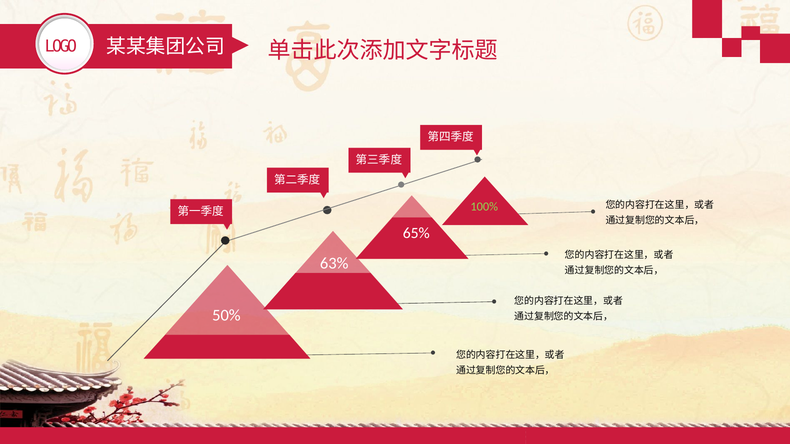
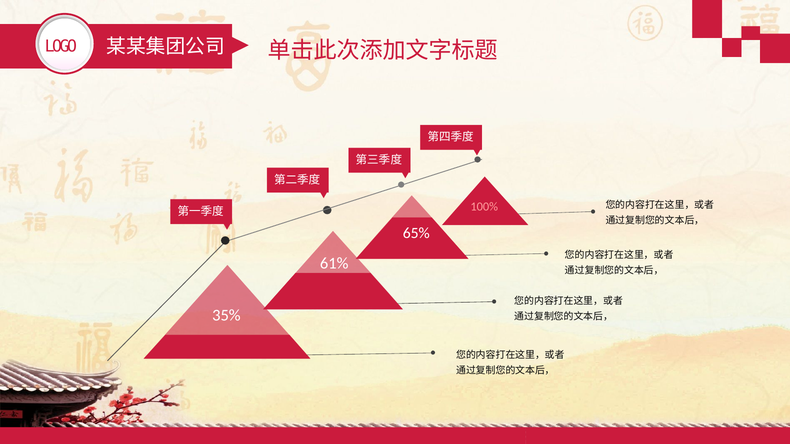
100% colour: light green -> pink
63%: 63% -> 61%
50%: 50% -> 35%
